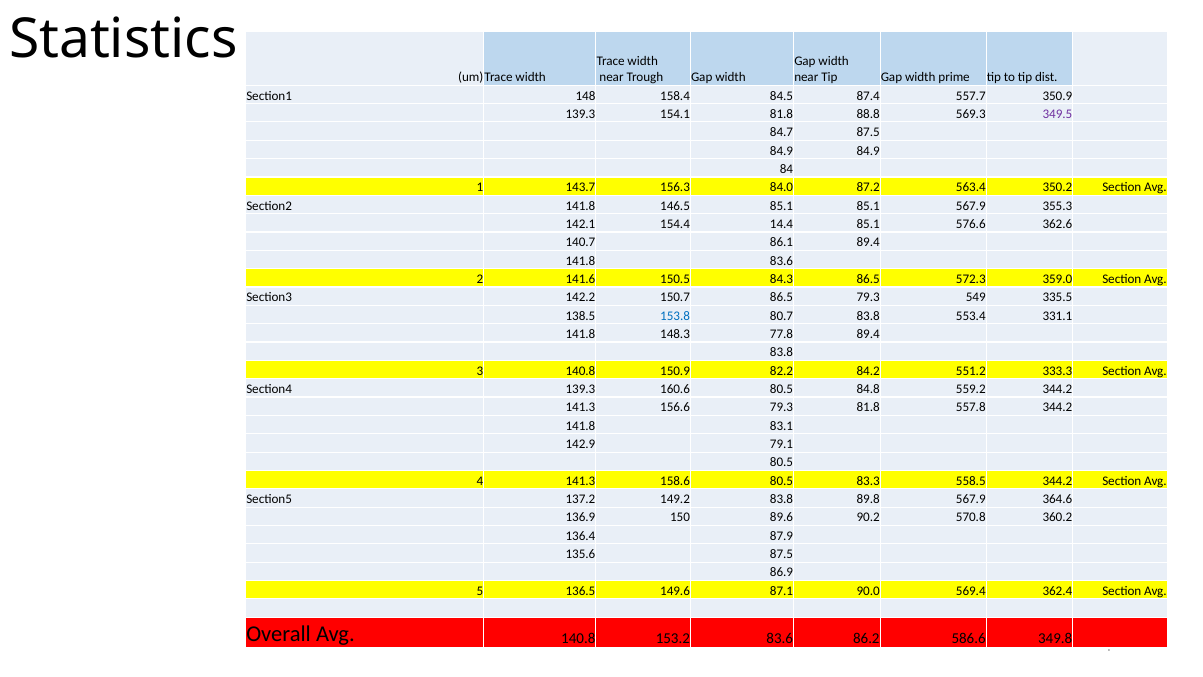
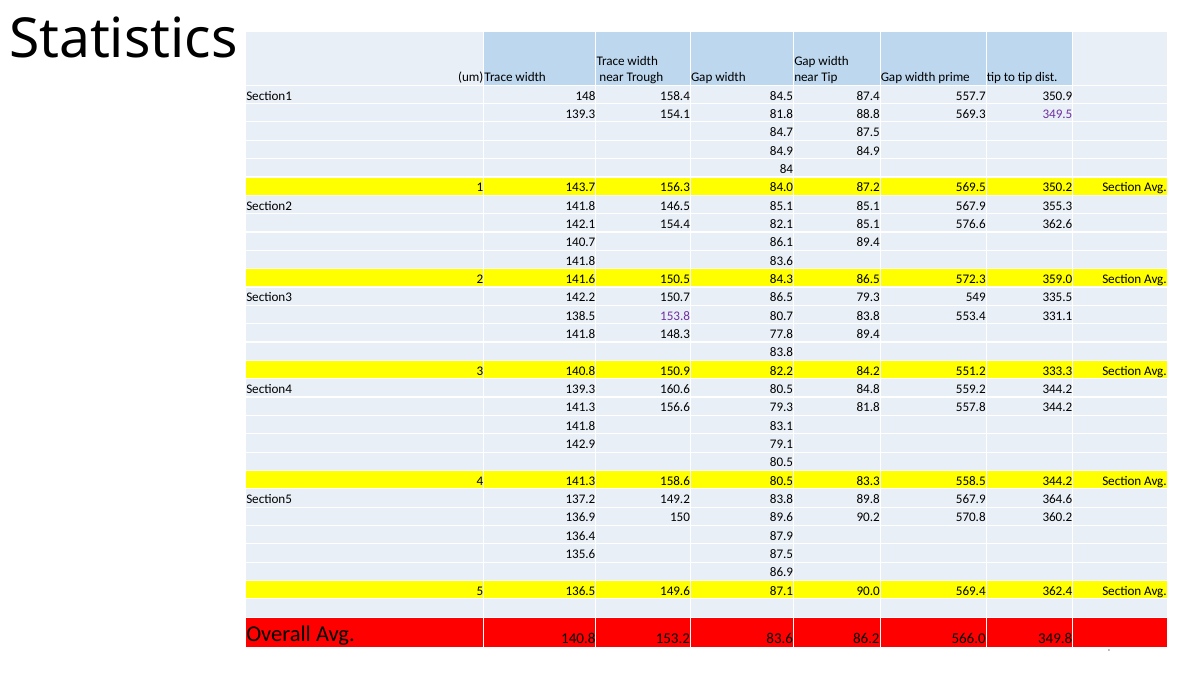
563.4: 563.4 -> 569.5
14.4: 14.4 -> 82.1
153.8 colour: blue -> purple
586.6: 586.6 -> 566.0
